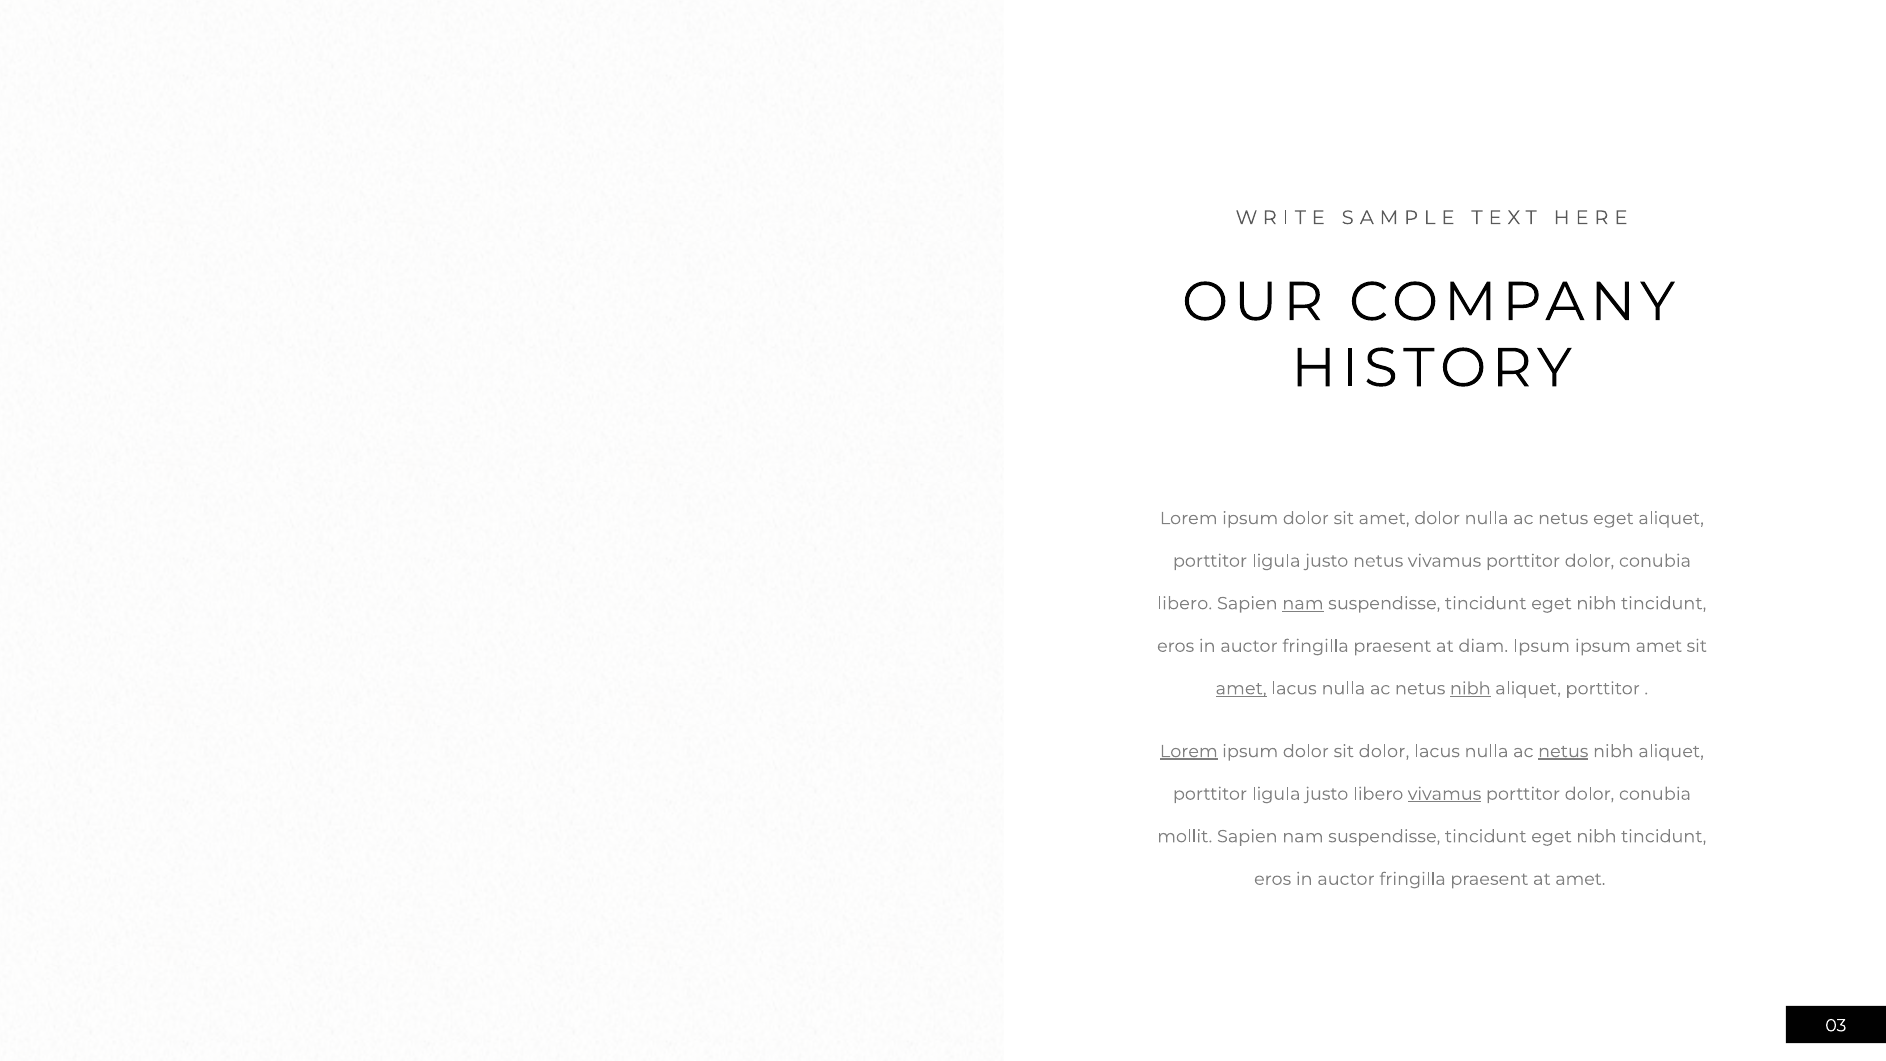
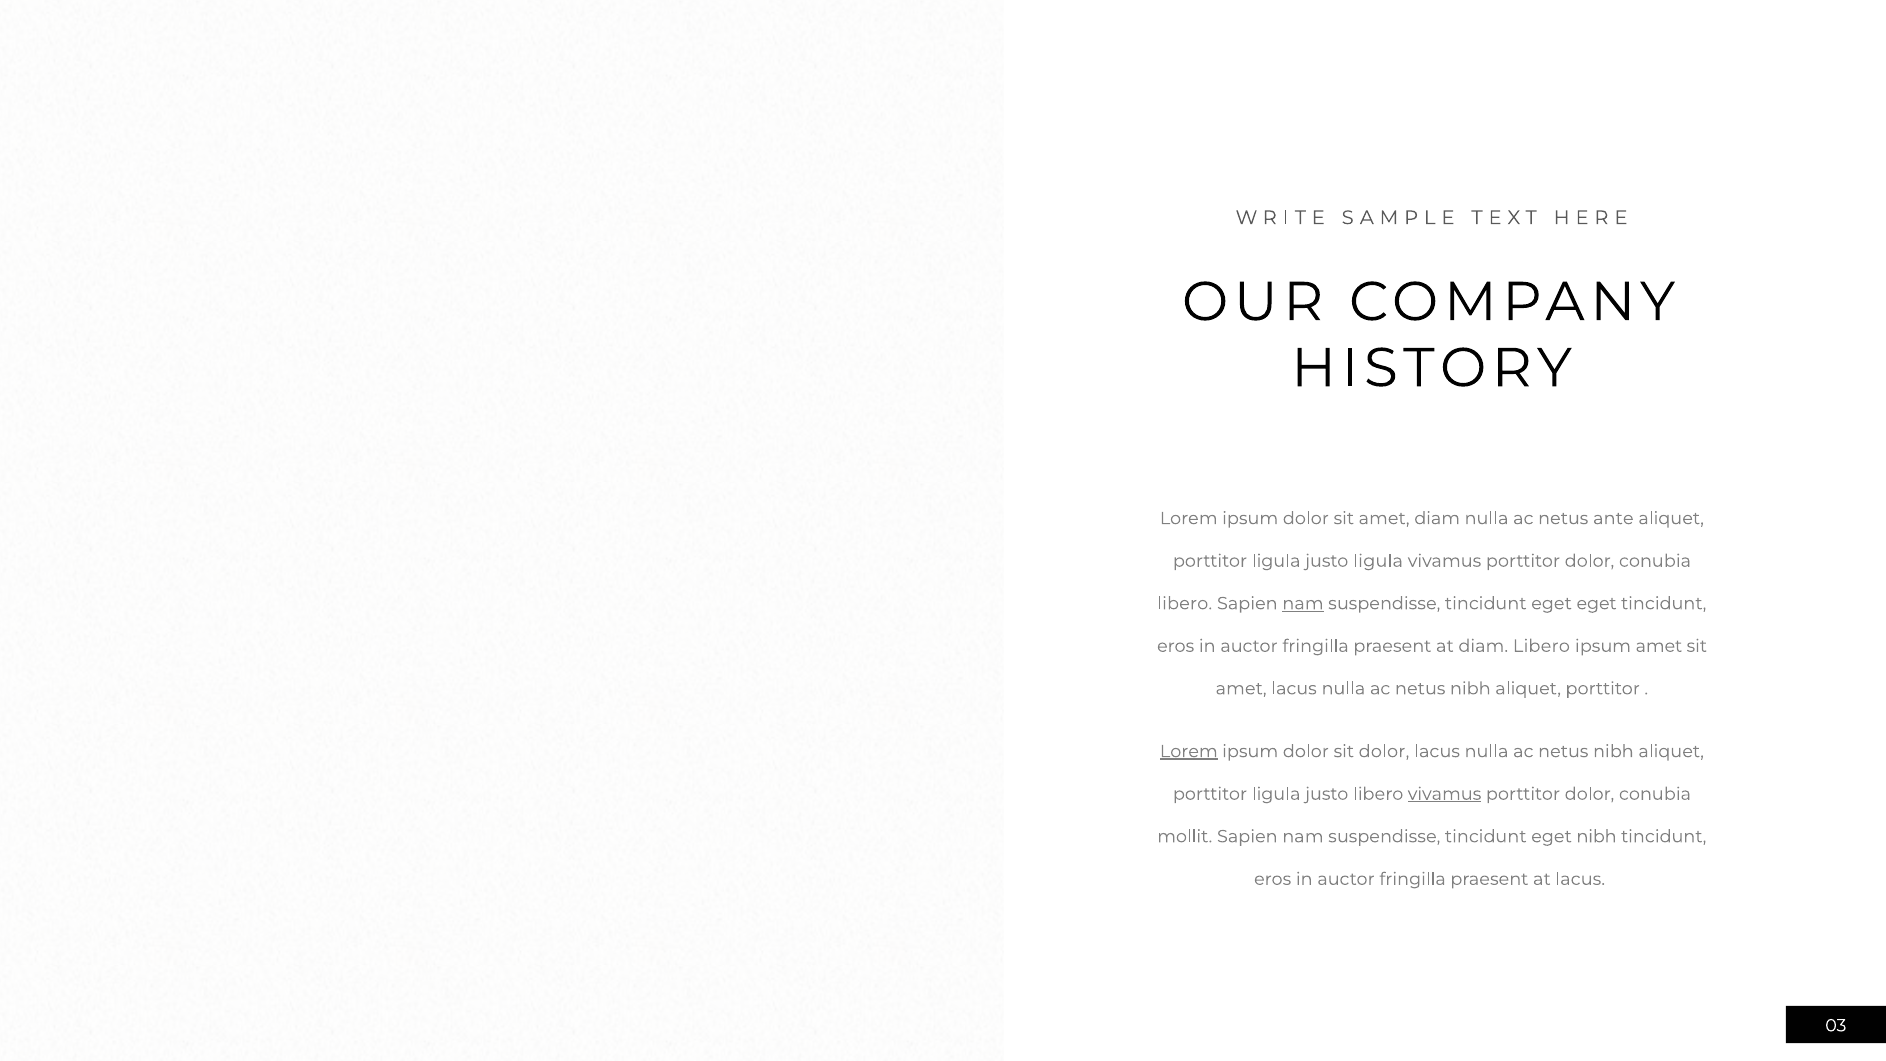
amet dolor: dolor -> diam
netus eget: eget -> ante
justo netus: netus -> ligula
nibh at (1597, 603): nibh -> eget
diam Ipsum: Ipsum -> Libero
amet at (1241, 688) underline: present -> none
nibh at (1470, 688) underline: present -> none
netus at (1563, 751) underline: present -> none
at amet: amet -> lacus
